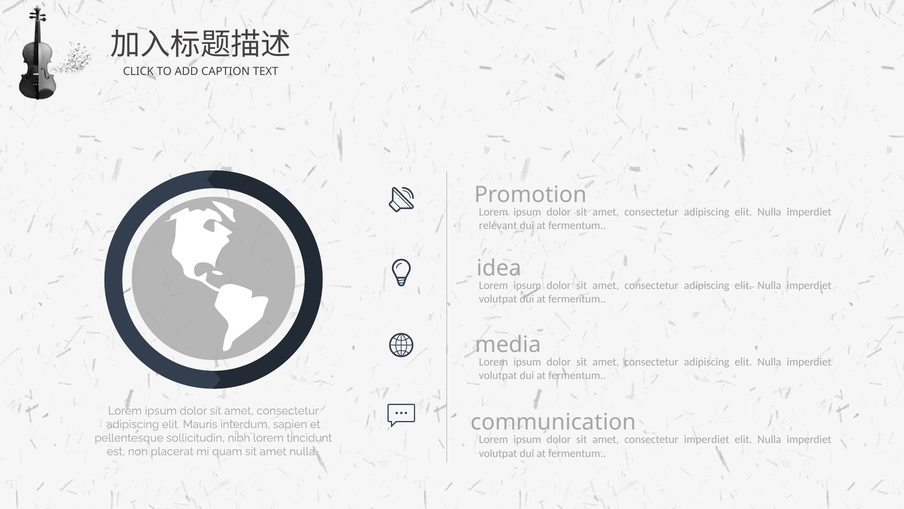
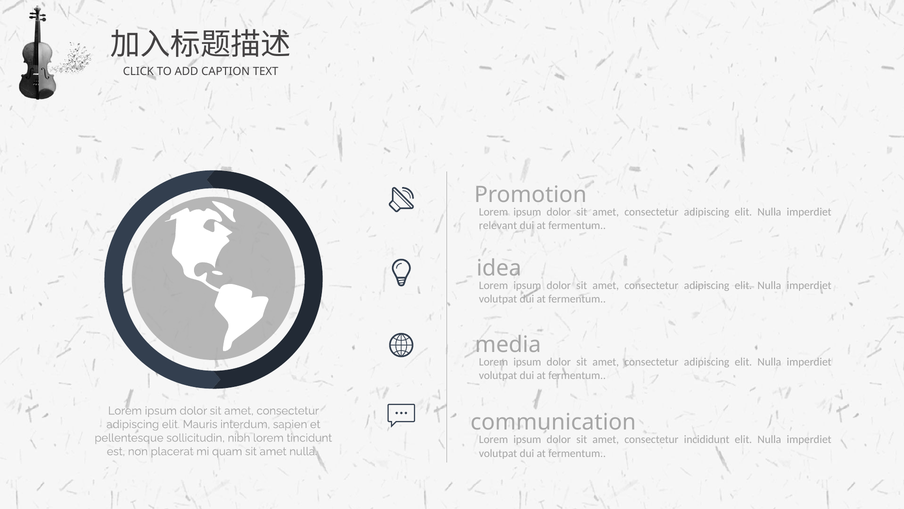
consectetur imperdiet: imperdiet -> incididunt
